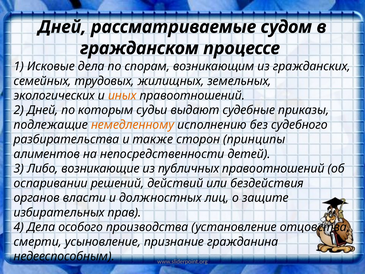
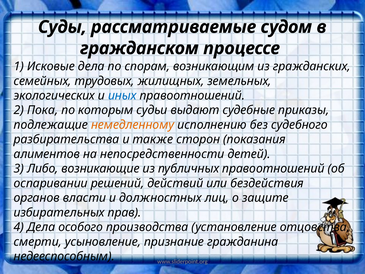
Дней at (62, 27): Дней -> Суды
иных colour: orange -> blue
2 Дней: Дней -> Пока
принципы: принципы -> показания
